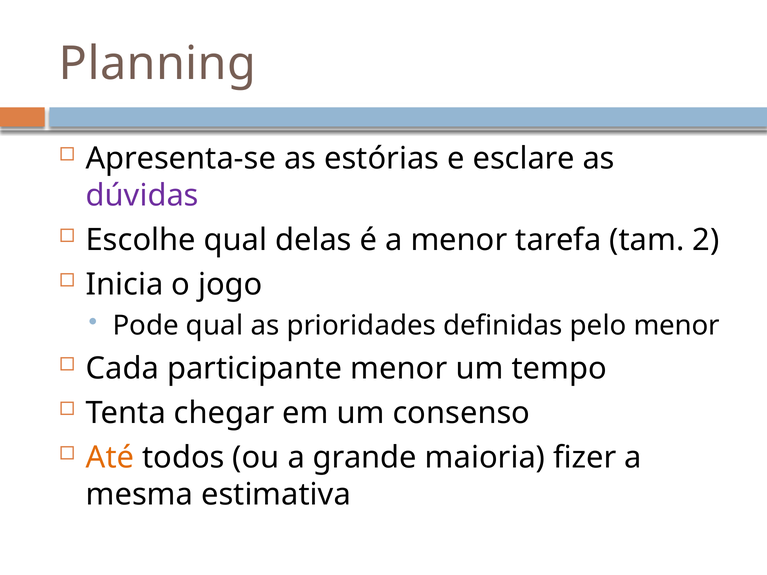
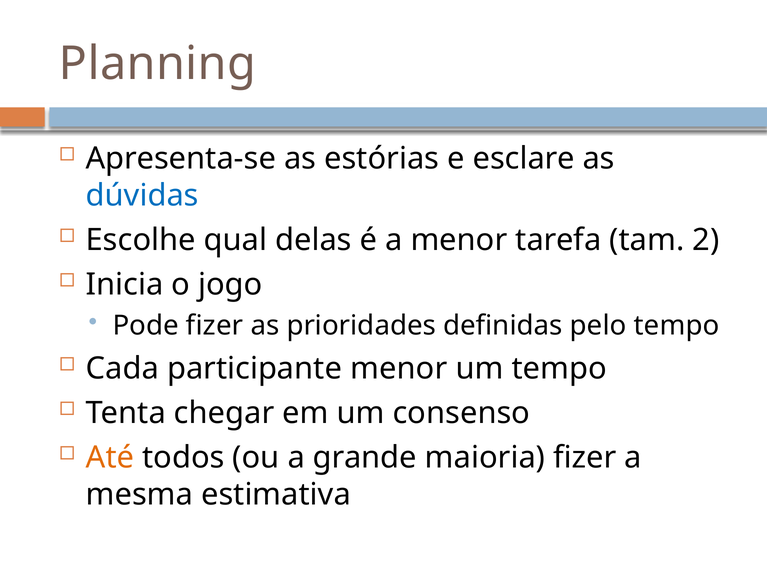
dúvidas colour: purple -> blue
Pode qual: qual -> fizer
pelo menor: menor -> tempo
